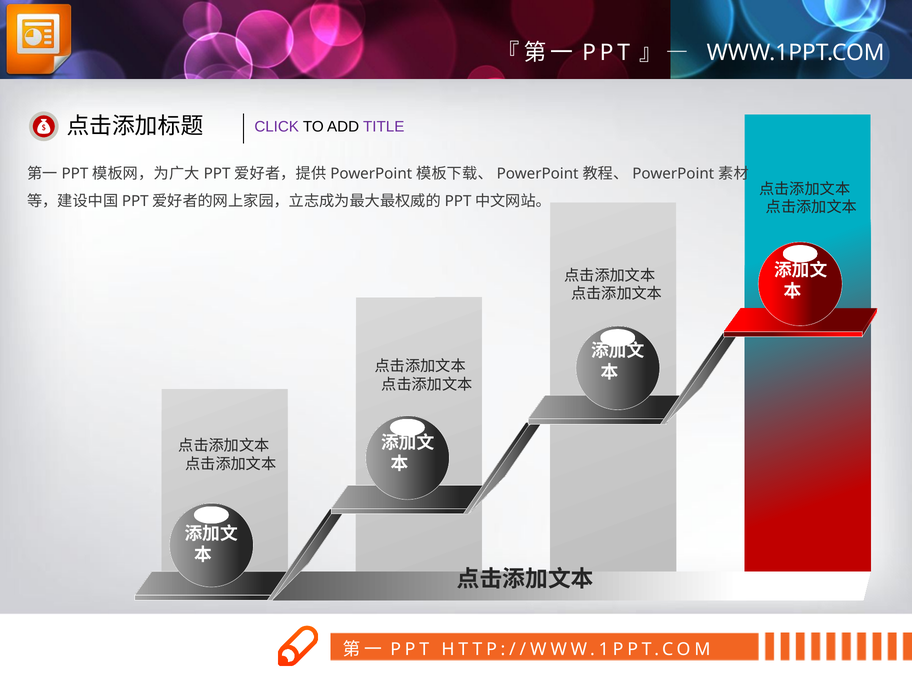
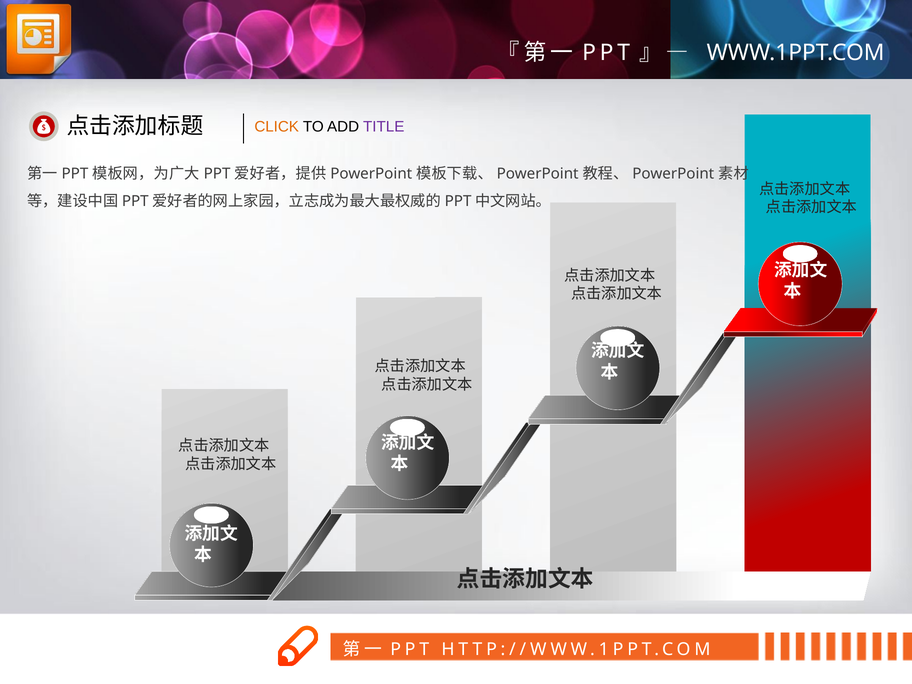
CLICK colour: purple -> orange
